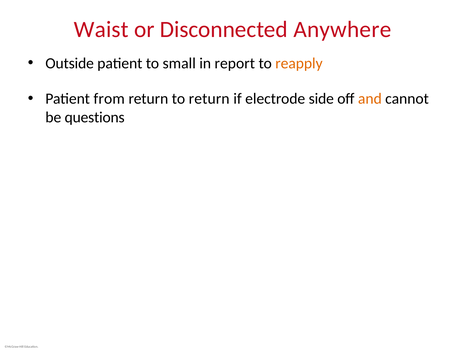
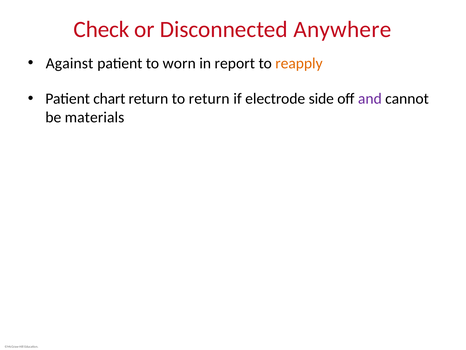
Waist: Waist -> Check
Outside: Outside -> Against
small: small -> worn
from: from -> chart
and colour: orange -> purple
questions: questions -> materials
